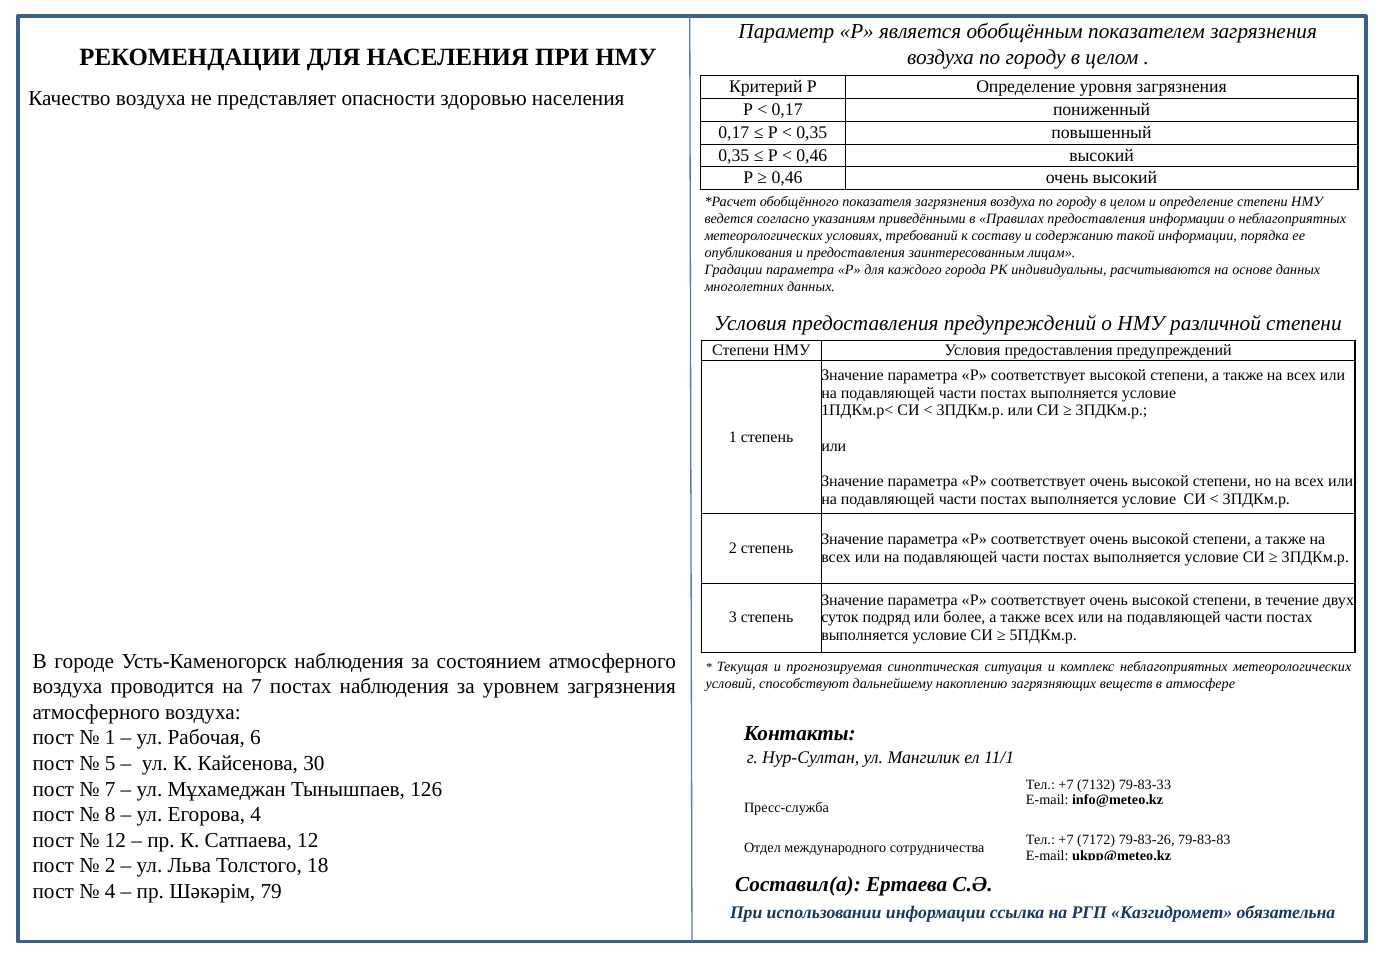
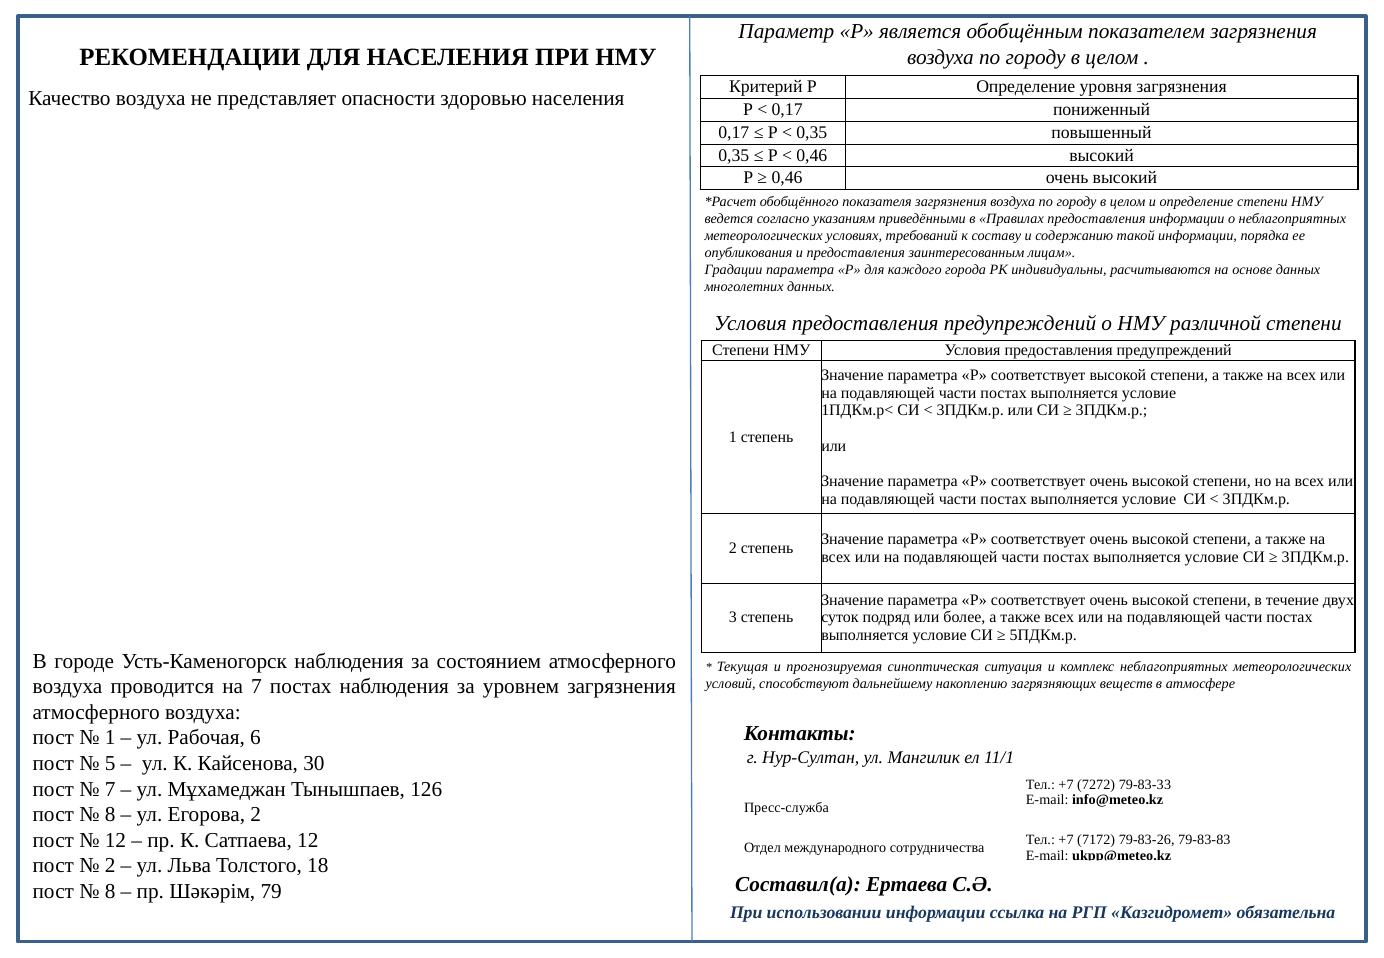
7132: 7132 -> 7272
Егорова 4: 4 -> 2
4 at (110, 891): 4 -> 8
